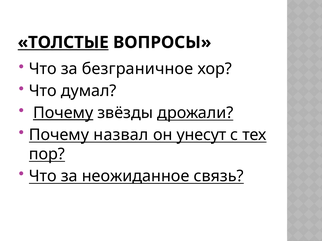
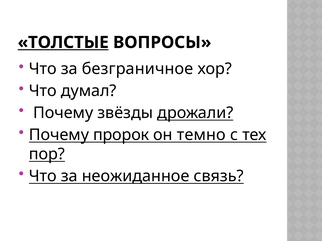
Почему at (63, 113) underline: present -> none
назвал: назвал -> пророк
унесут: унесут -> темно
